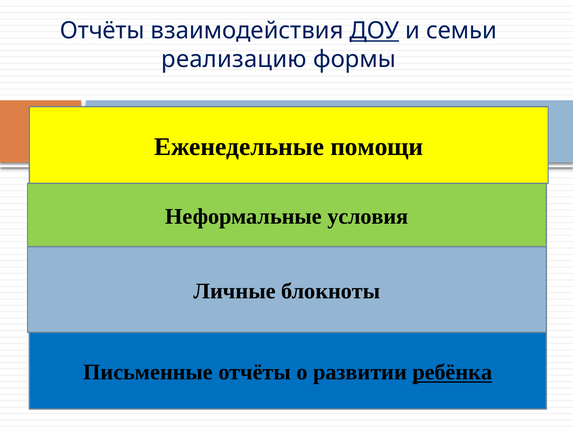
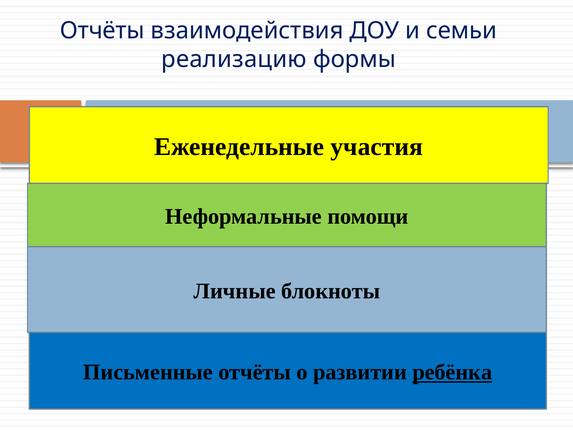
ДОУ underline: present -> none
помощи: помощи -> участия
условия: условия -> помощи
